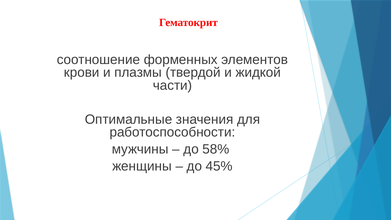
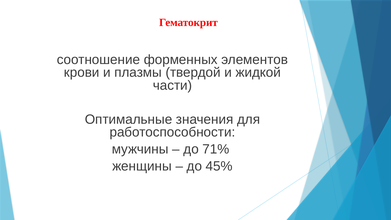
58%: 58% -> 71%
